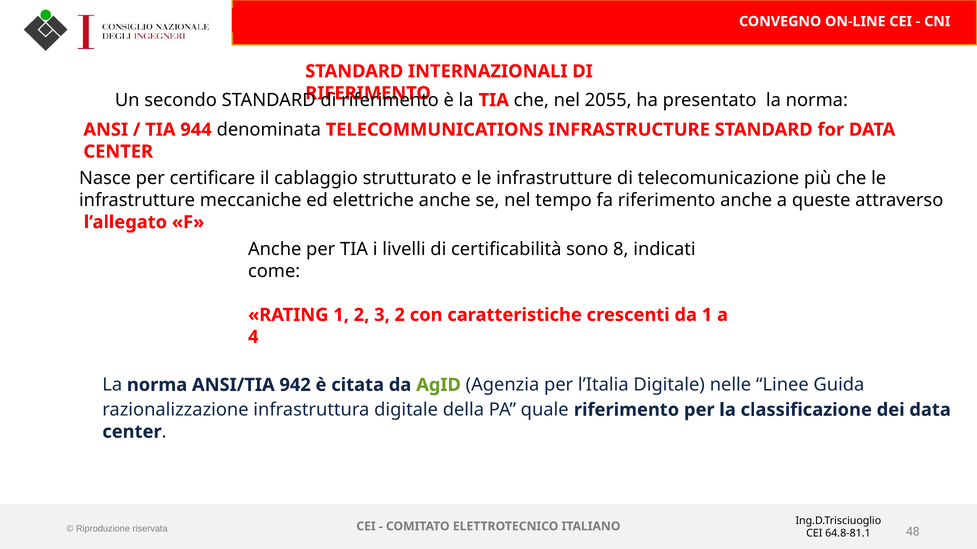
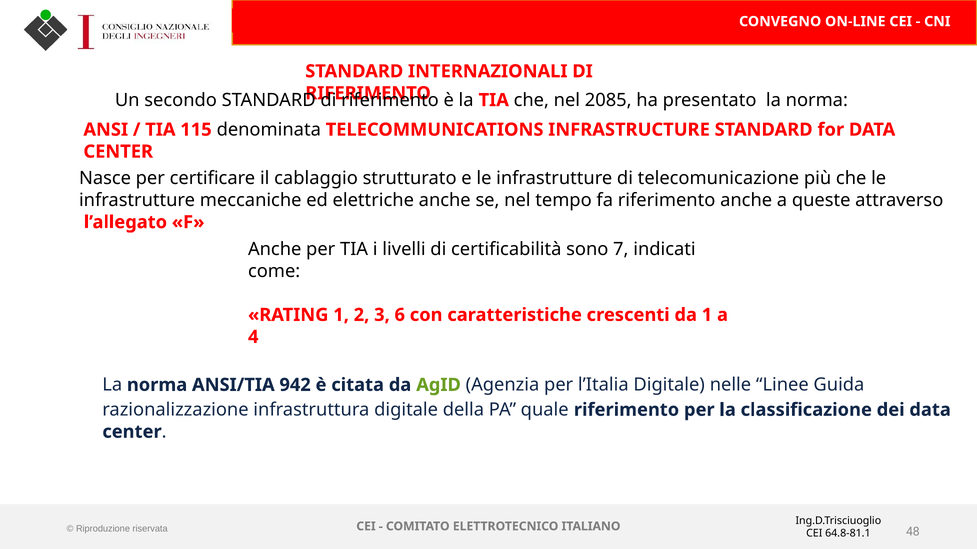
2055: 2055 -> 2085
944: 944 -> 115
8: 8 -> 7
3 2: 2 -> 6
